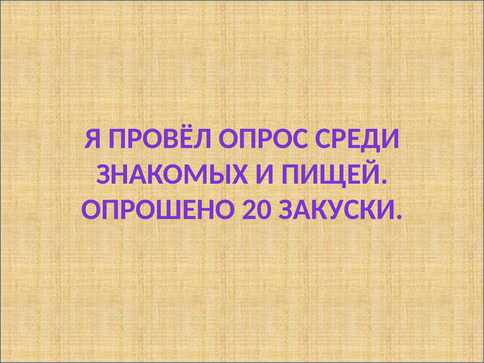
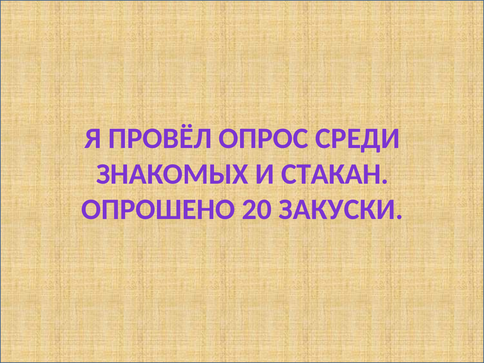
ПИЩЕЙ: ПИЩЕЙ -> СТАКАН
